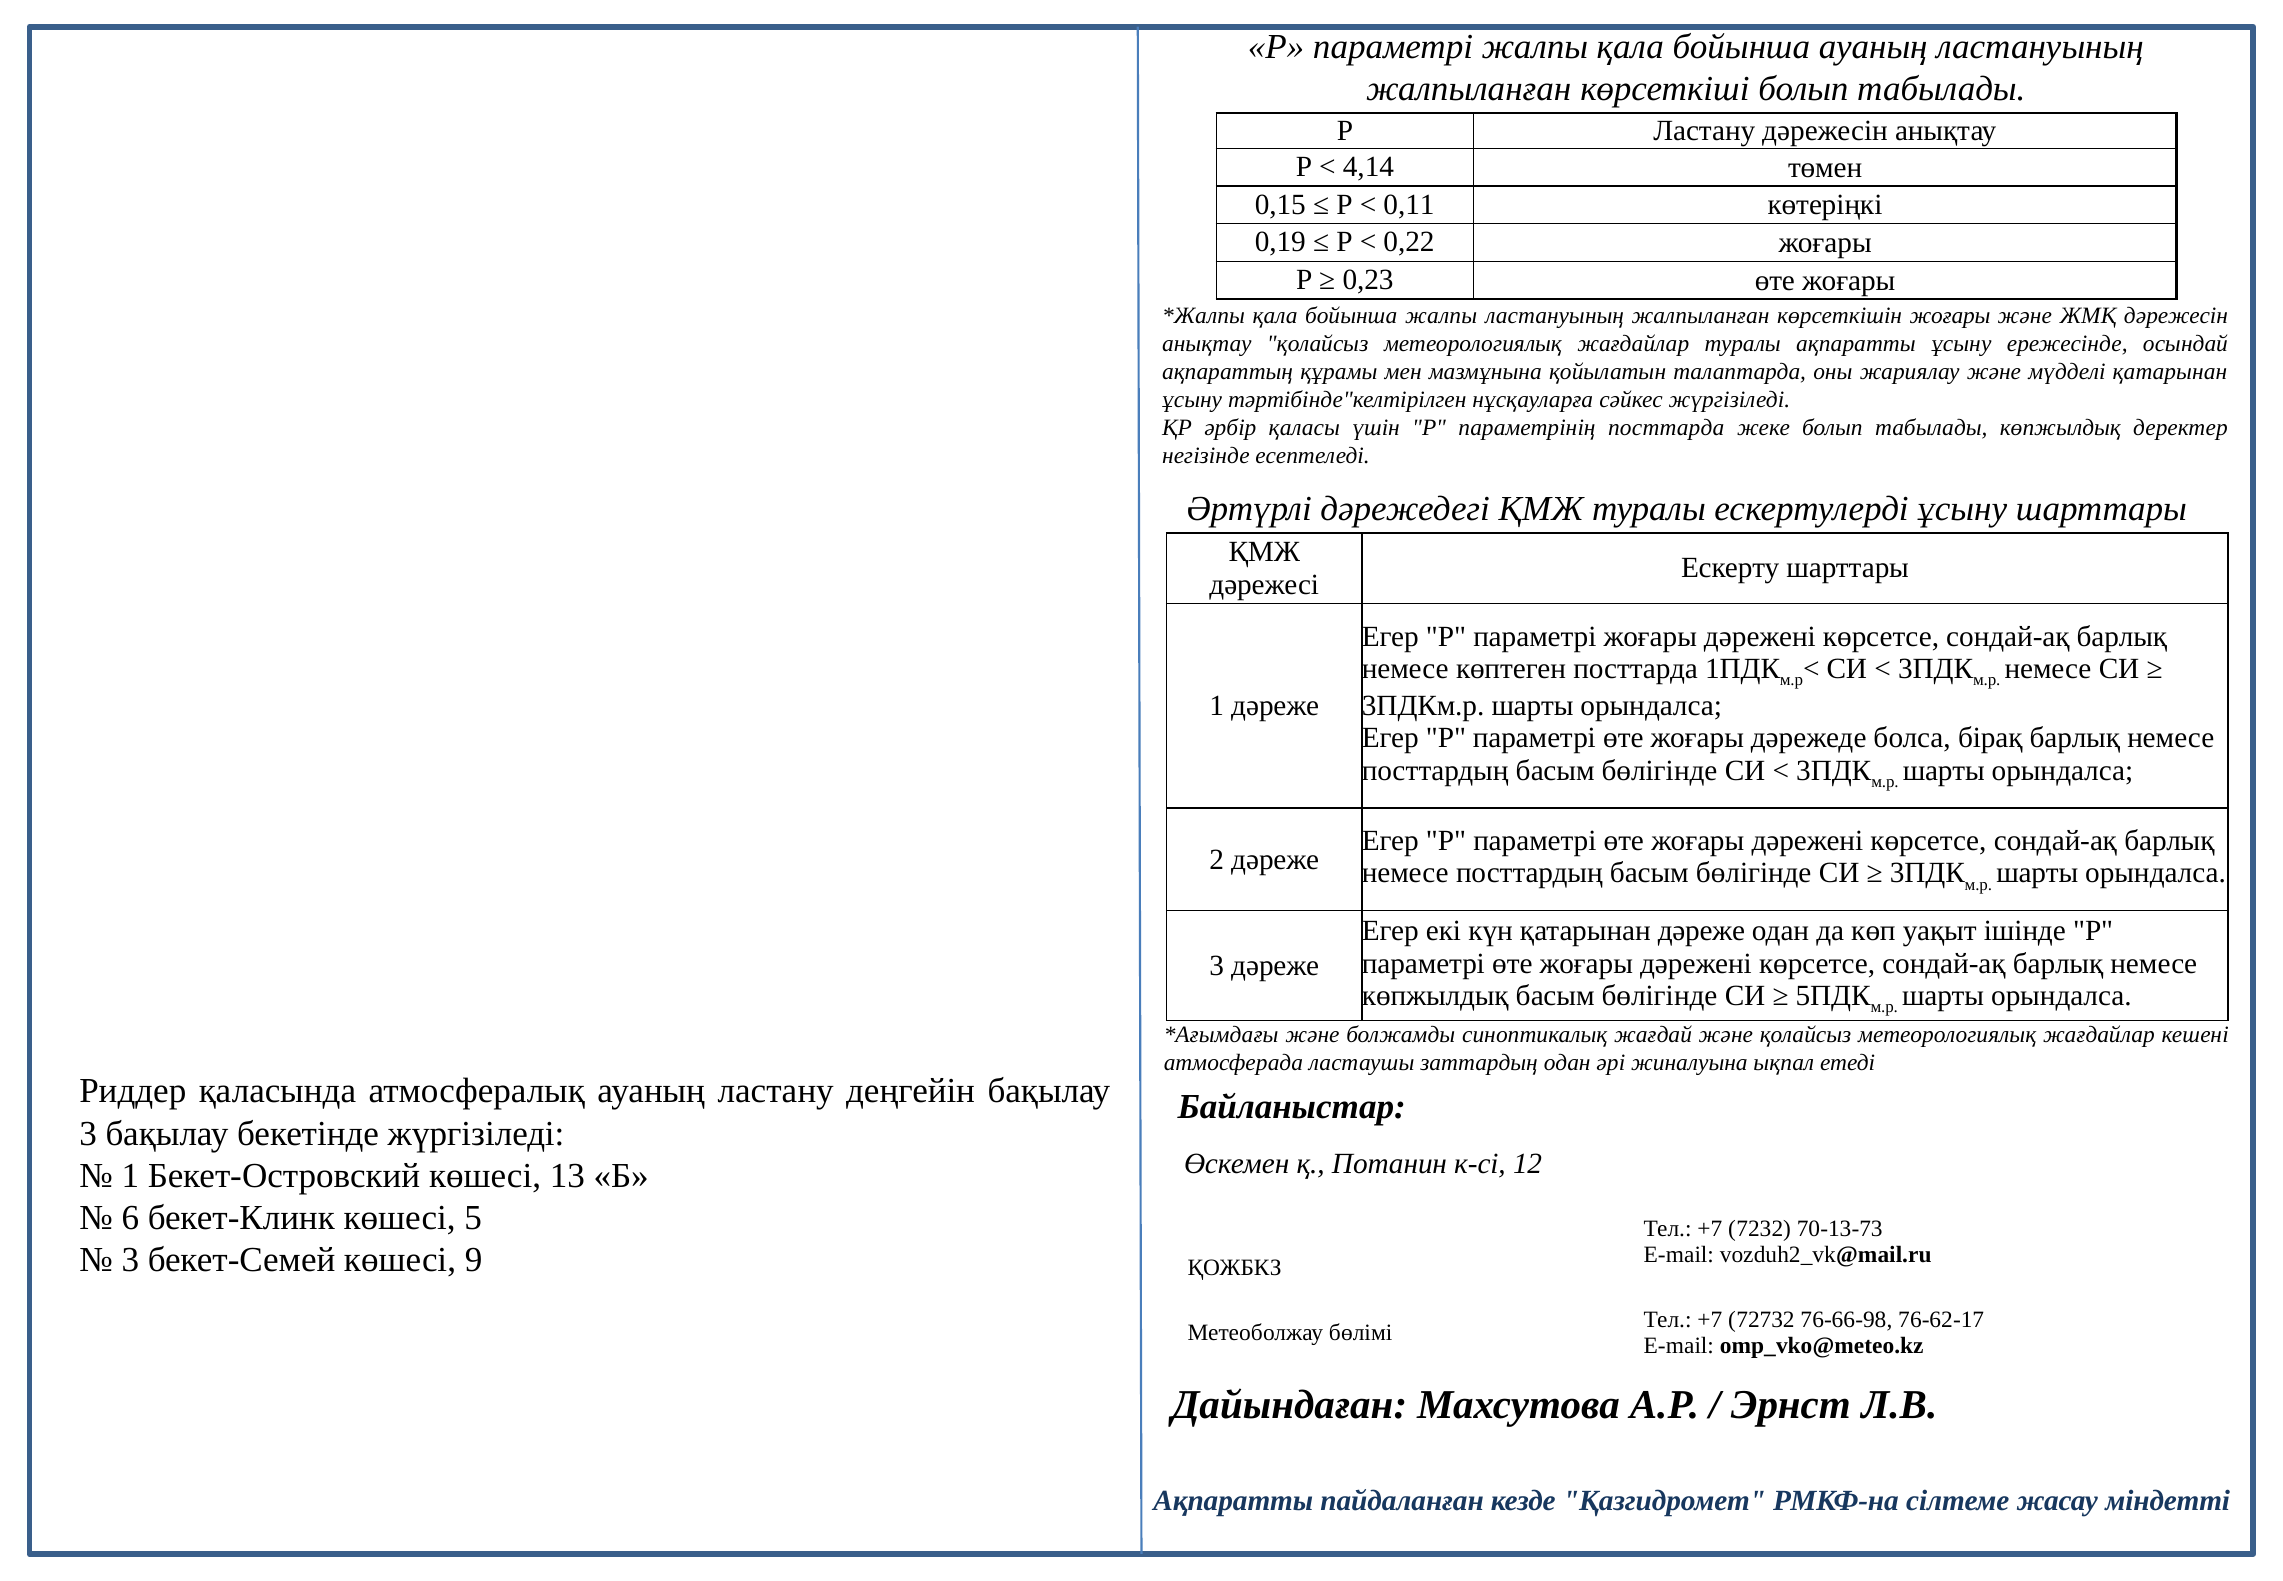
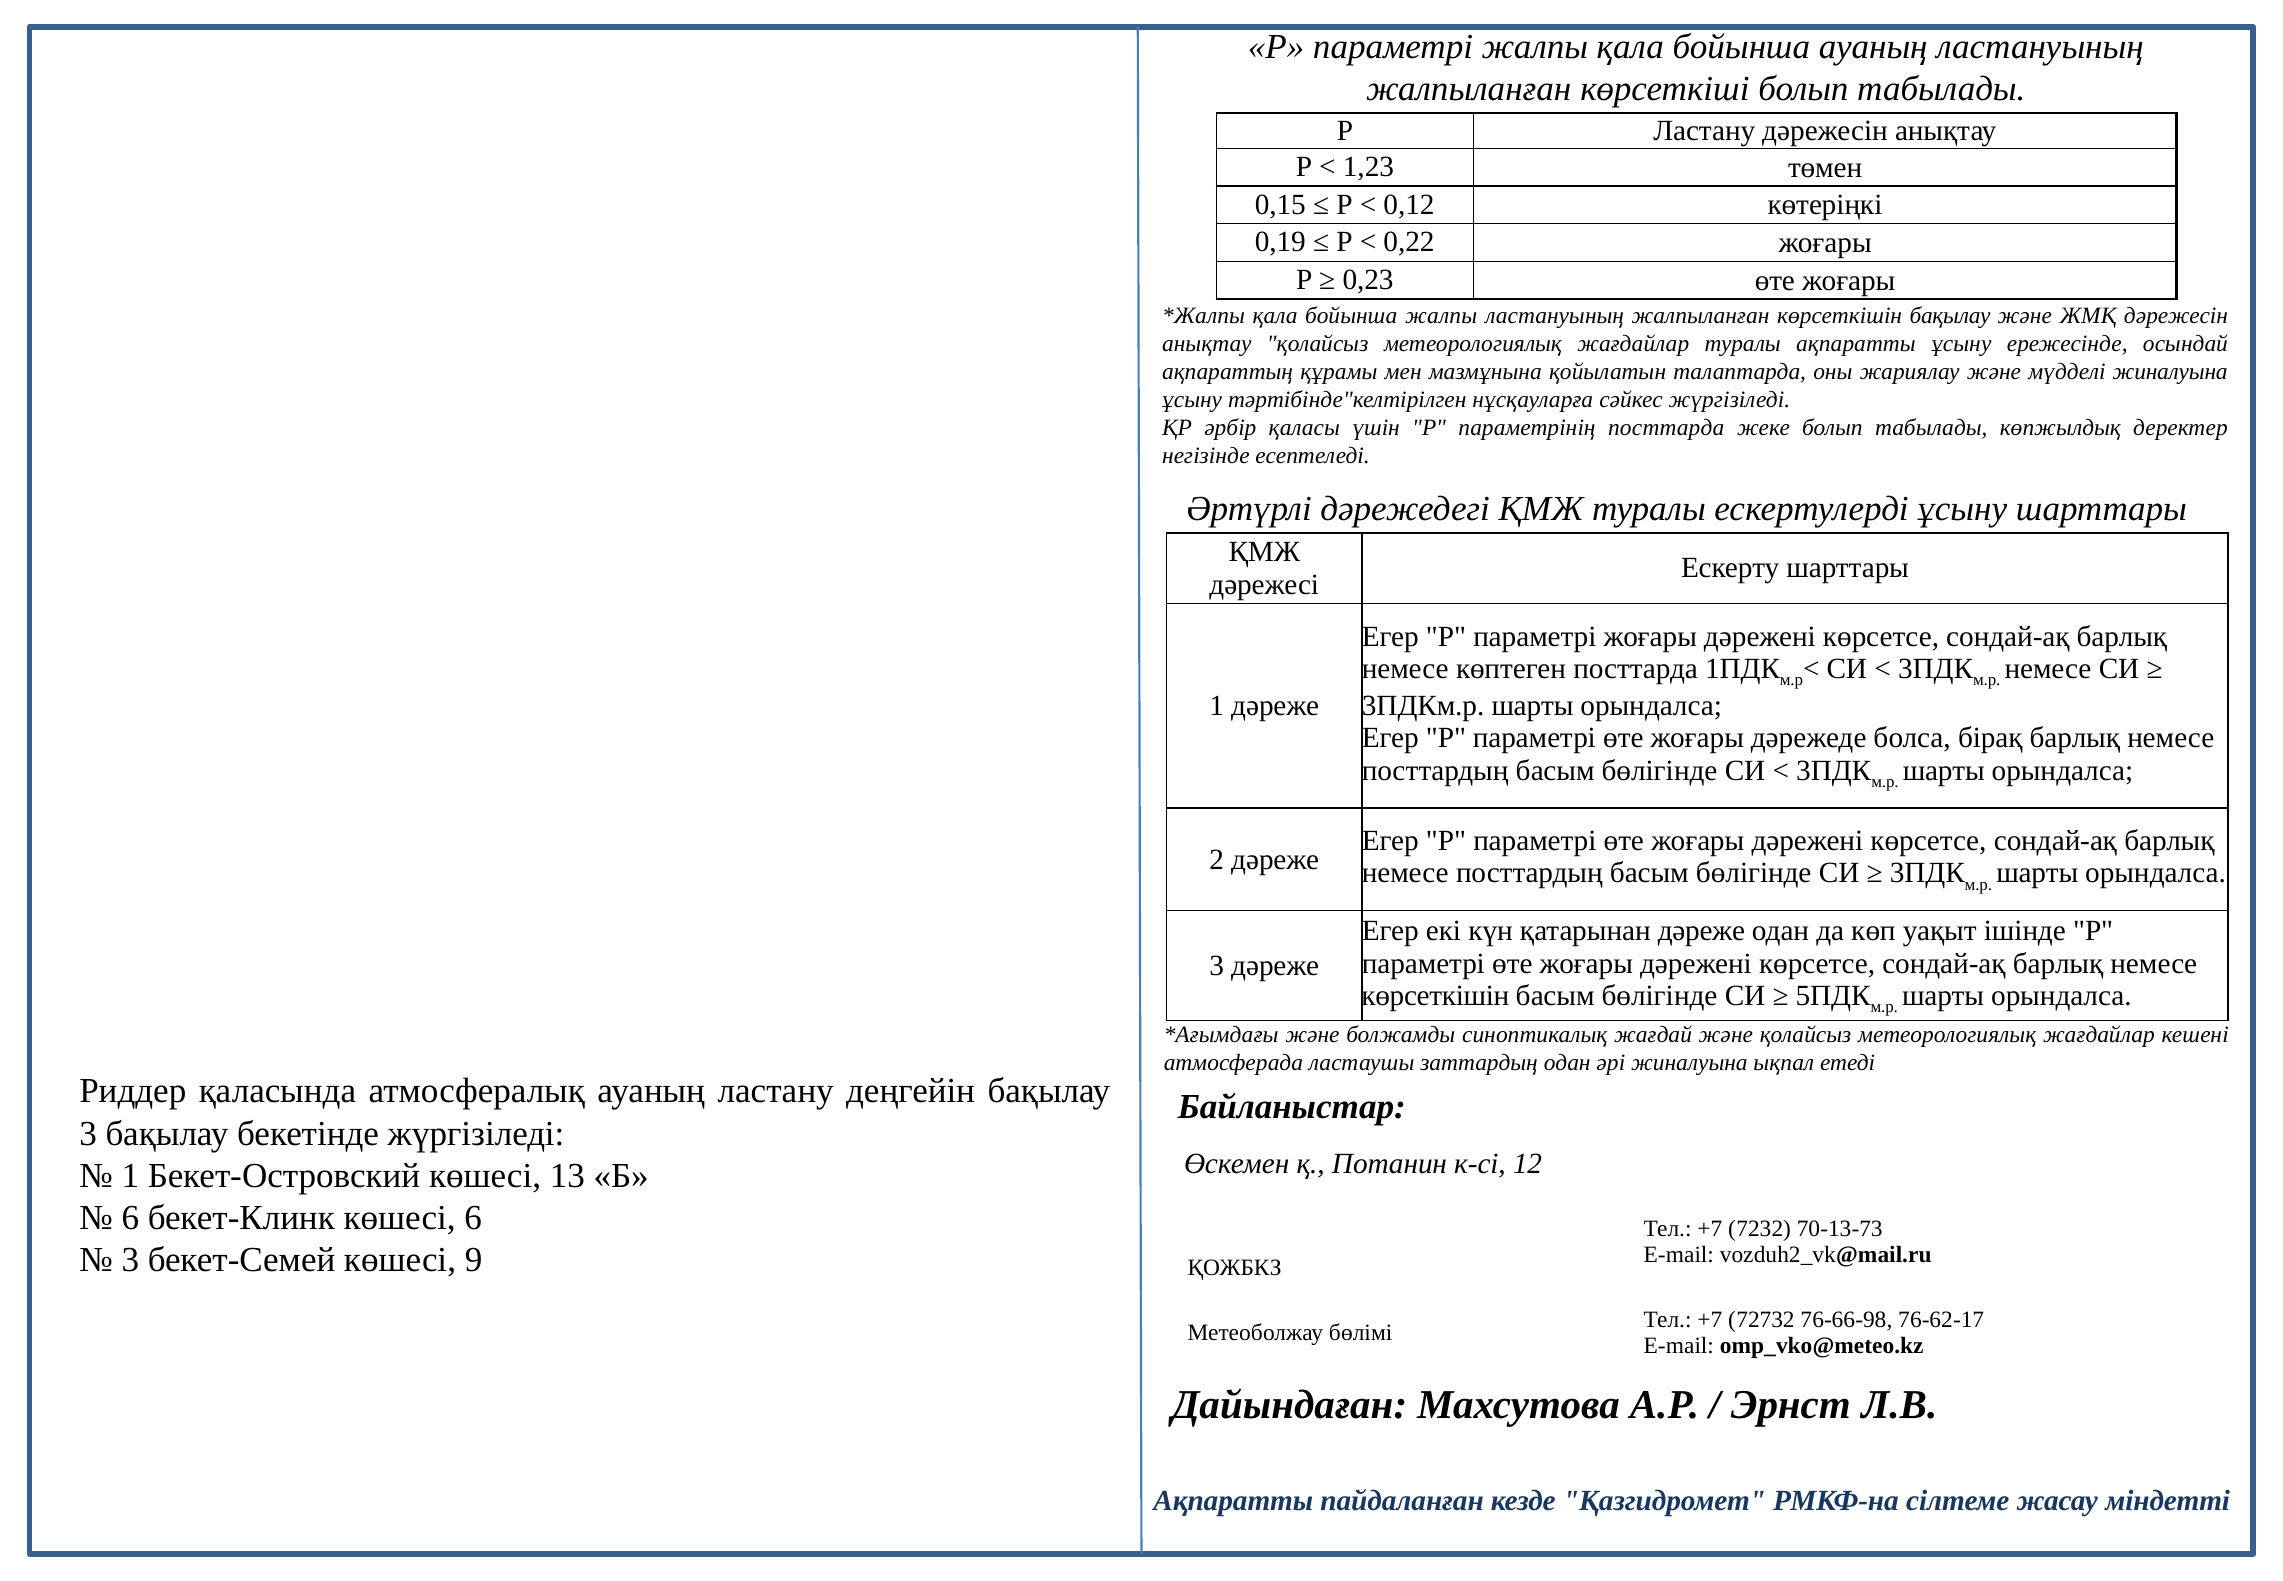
4,14: 4,14 -> 1,23
0,11: 0,11 -> 0,12
көрсеткішін жоғары: жоғары -> бақылау
мүдделі қатарынан: қатарынан -> жиналуына
көпжылдық at (1435, 995): көпжылдық -> көрсеткішін
көшесі 5: 5 -> 6
